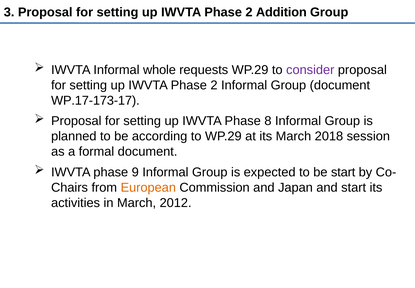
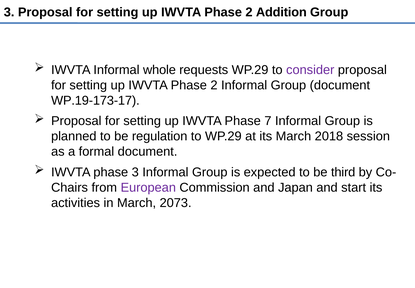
WP.17-173-17: WP.17-173-17 -> WP.19-173-17
8: 8 -> 7
according: according -> regulation
phase 9: 9 -> 3
be start: start -> third
European colour: orange -> purple
2012: 2012 -> 2073
